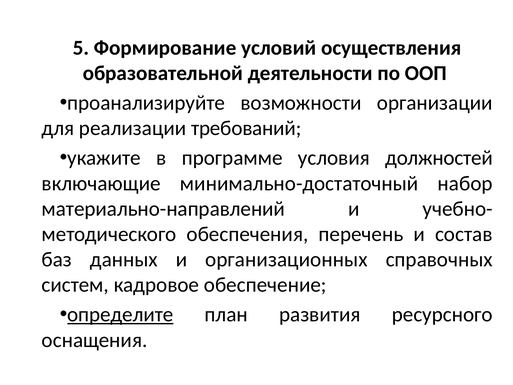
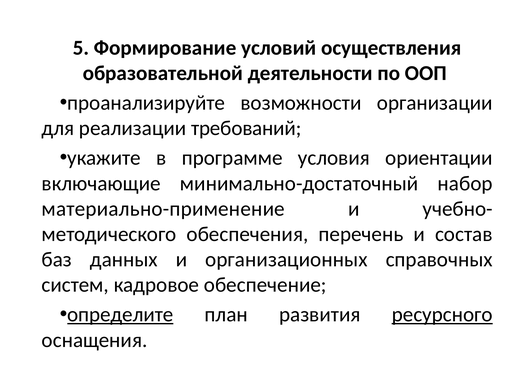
должностей: должностей -> ориентации
материально-направлений: материально-направлений -> материально-применение
ресурсного underline: none -> present
